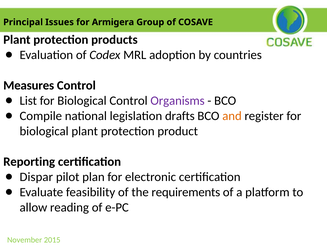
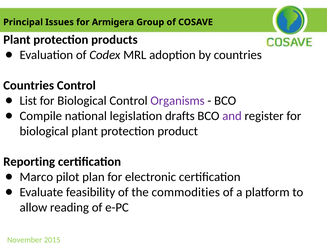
Measures at (29, 86): Measures -> Countries
and colour: orange -> purple
Dispar: Dispar -> Marco
requirements: requirements -> commodities
